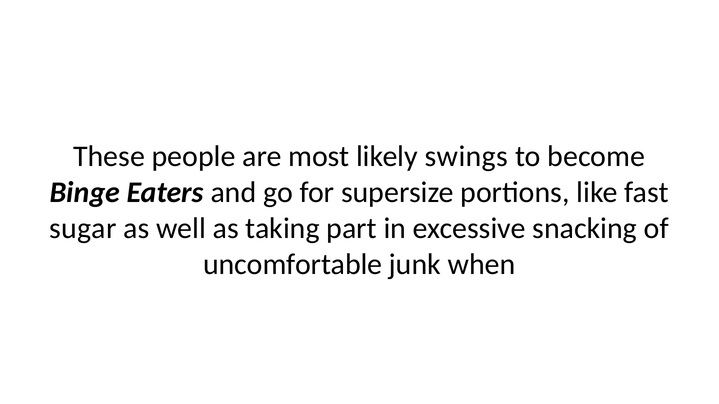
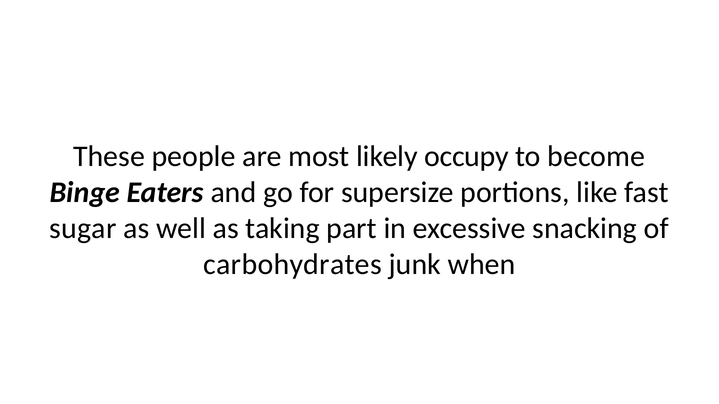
swings: swings -> occupy
uncomfortable: uncomfortable -> carbohydrates
